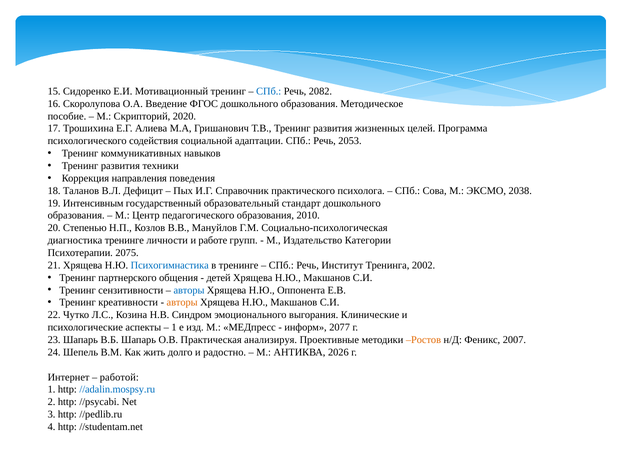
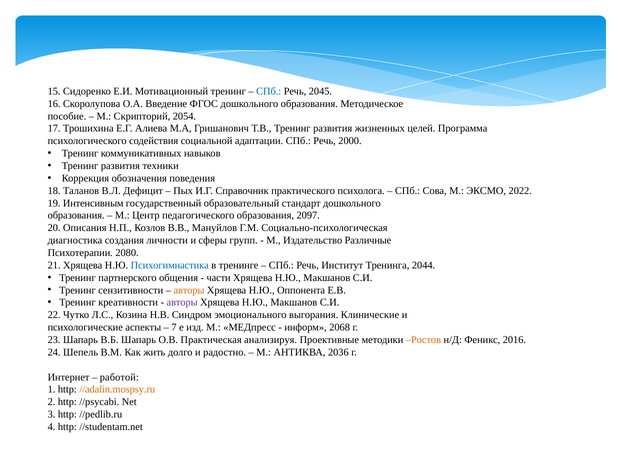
2082: 2082 -> 2045
2020: 2020 -> 2054
2053: 2053 -> 2000
направления: направления -> обозначения
2038: 2038 -> 2022
2010: 2010 -> 2097
Степенью: Степенью -> Описания
диагностика тренинге: тренинге -> создания
работе: работе -> сферы
Категории: Категории -> Различные
2075: 2075 -> 2080
2002: 2002 -> 2044
детей: детей -> части
авторы at (189, 290) colour: blue -> orange
авторы at (182, 302) colour: orange -> purple
1 at (174, 327): 1 -> 7
2077: 2077 -> 2068
2007: 2007 -> 2016
2026: 2026 -> 2036
//adalin.mospsy.ru colour: blue -> orange
